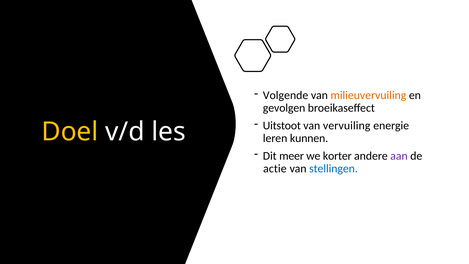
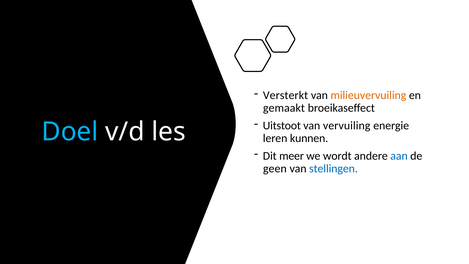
Volgende: Volgende -> Versterkt
gevolgen: gevolgen -> gemaakt
Doel colour: yellow -> light blue
korter: korter -> wordt
aan colour: purple -> blue
actie: actie -> geen
